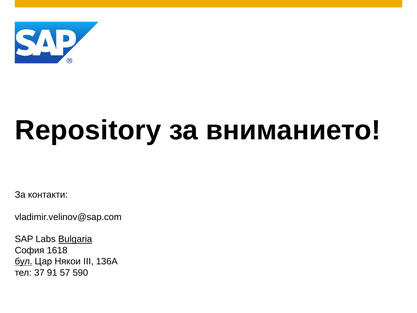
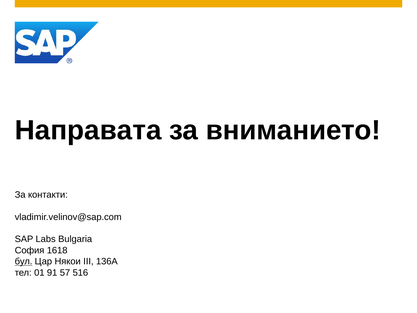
Repository: Repository -> Направата
Bulgaria underline: present -> none
37: 37 -> 01
590: 590 -> 516
